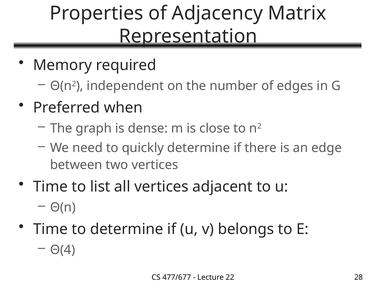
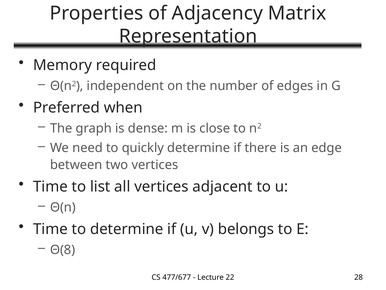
Θ(4: Θ(4 -> Θ(8
